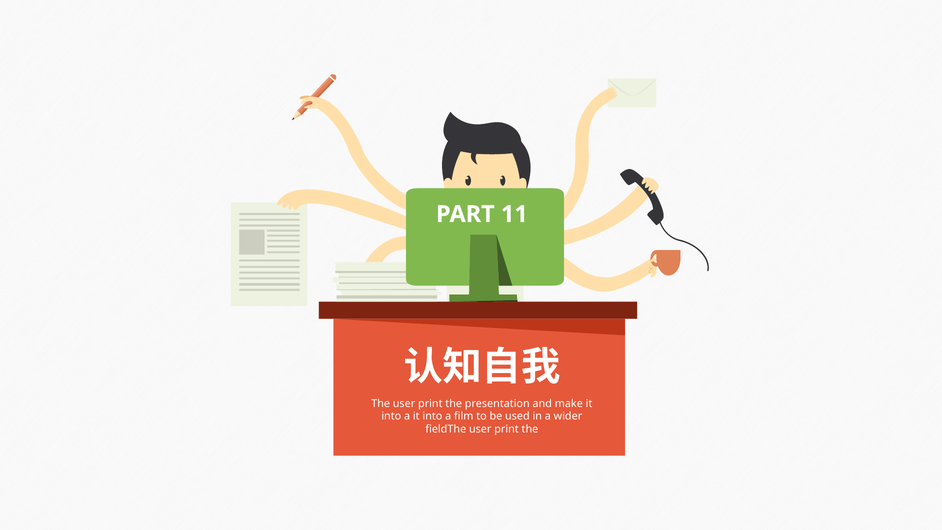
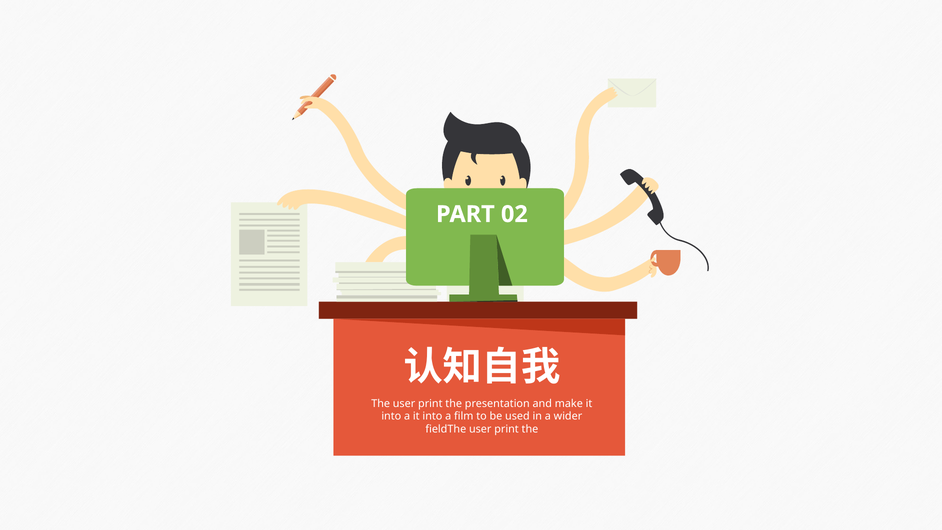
11: 11 -> 02
